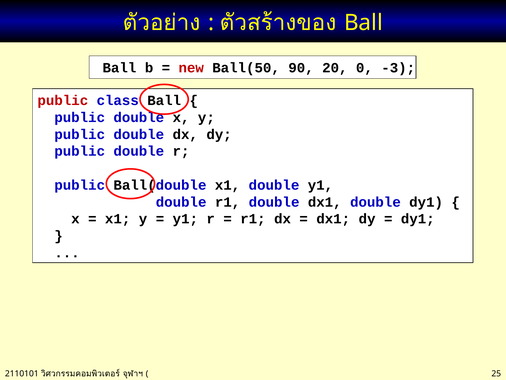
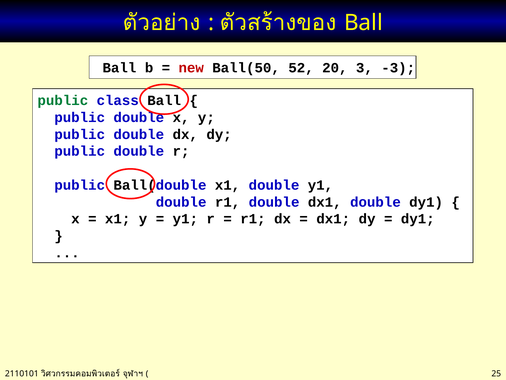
90: 90 -> 52
0: 0 -> 3
public at (63, 101) colour: red -> green
